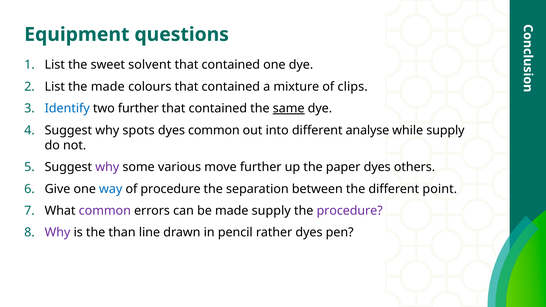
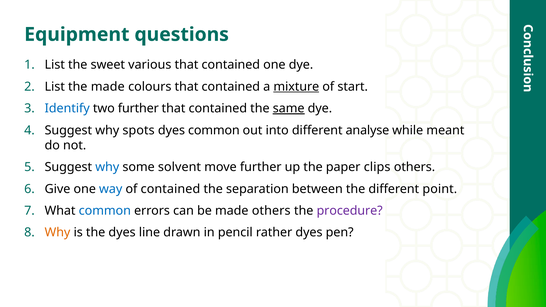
solvent: solvent -> various
mixture underline: none -> present
clips: clips -> start
while supply: supply -> meant
why at (107, 167) colour: purple -> blue
various: various -> solvent
paper dyes: dyes -> clips
of procedure: procedure -> contained
common at (105, 211) colour: purple -> blue
made supply: supply -> others
Why at (58, 233) colour: purple -> orange
the than: than -> dyes
